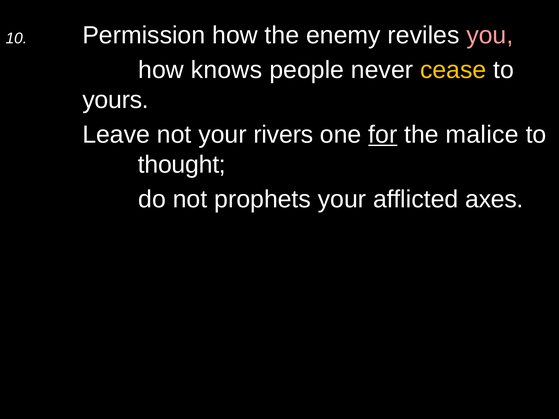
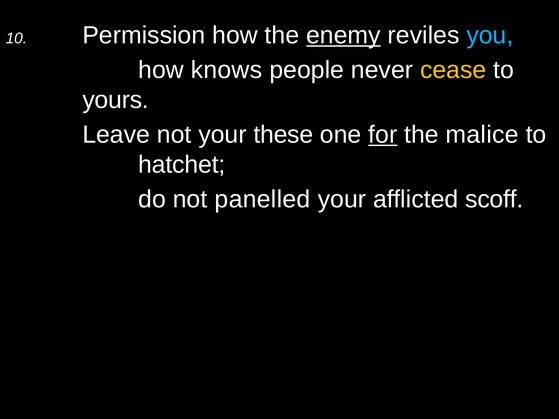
enemy underline: none -> present
you colour: pink -> light blue
rivers: rivers -> these
thought: thought -> hatchet
prophets: prophets -> panelled
axes: axes -> scoff
